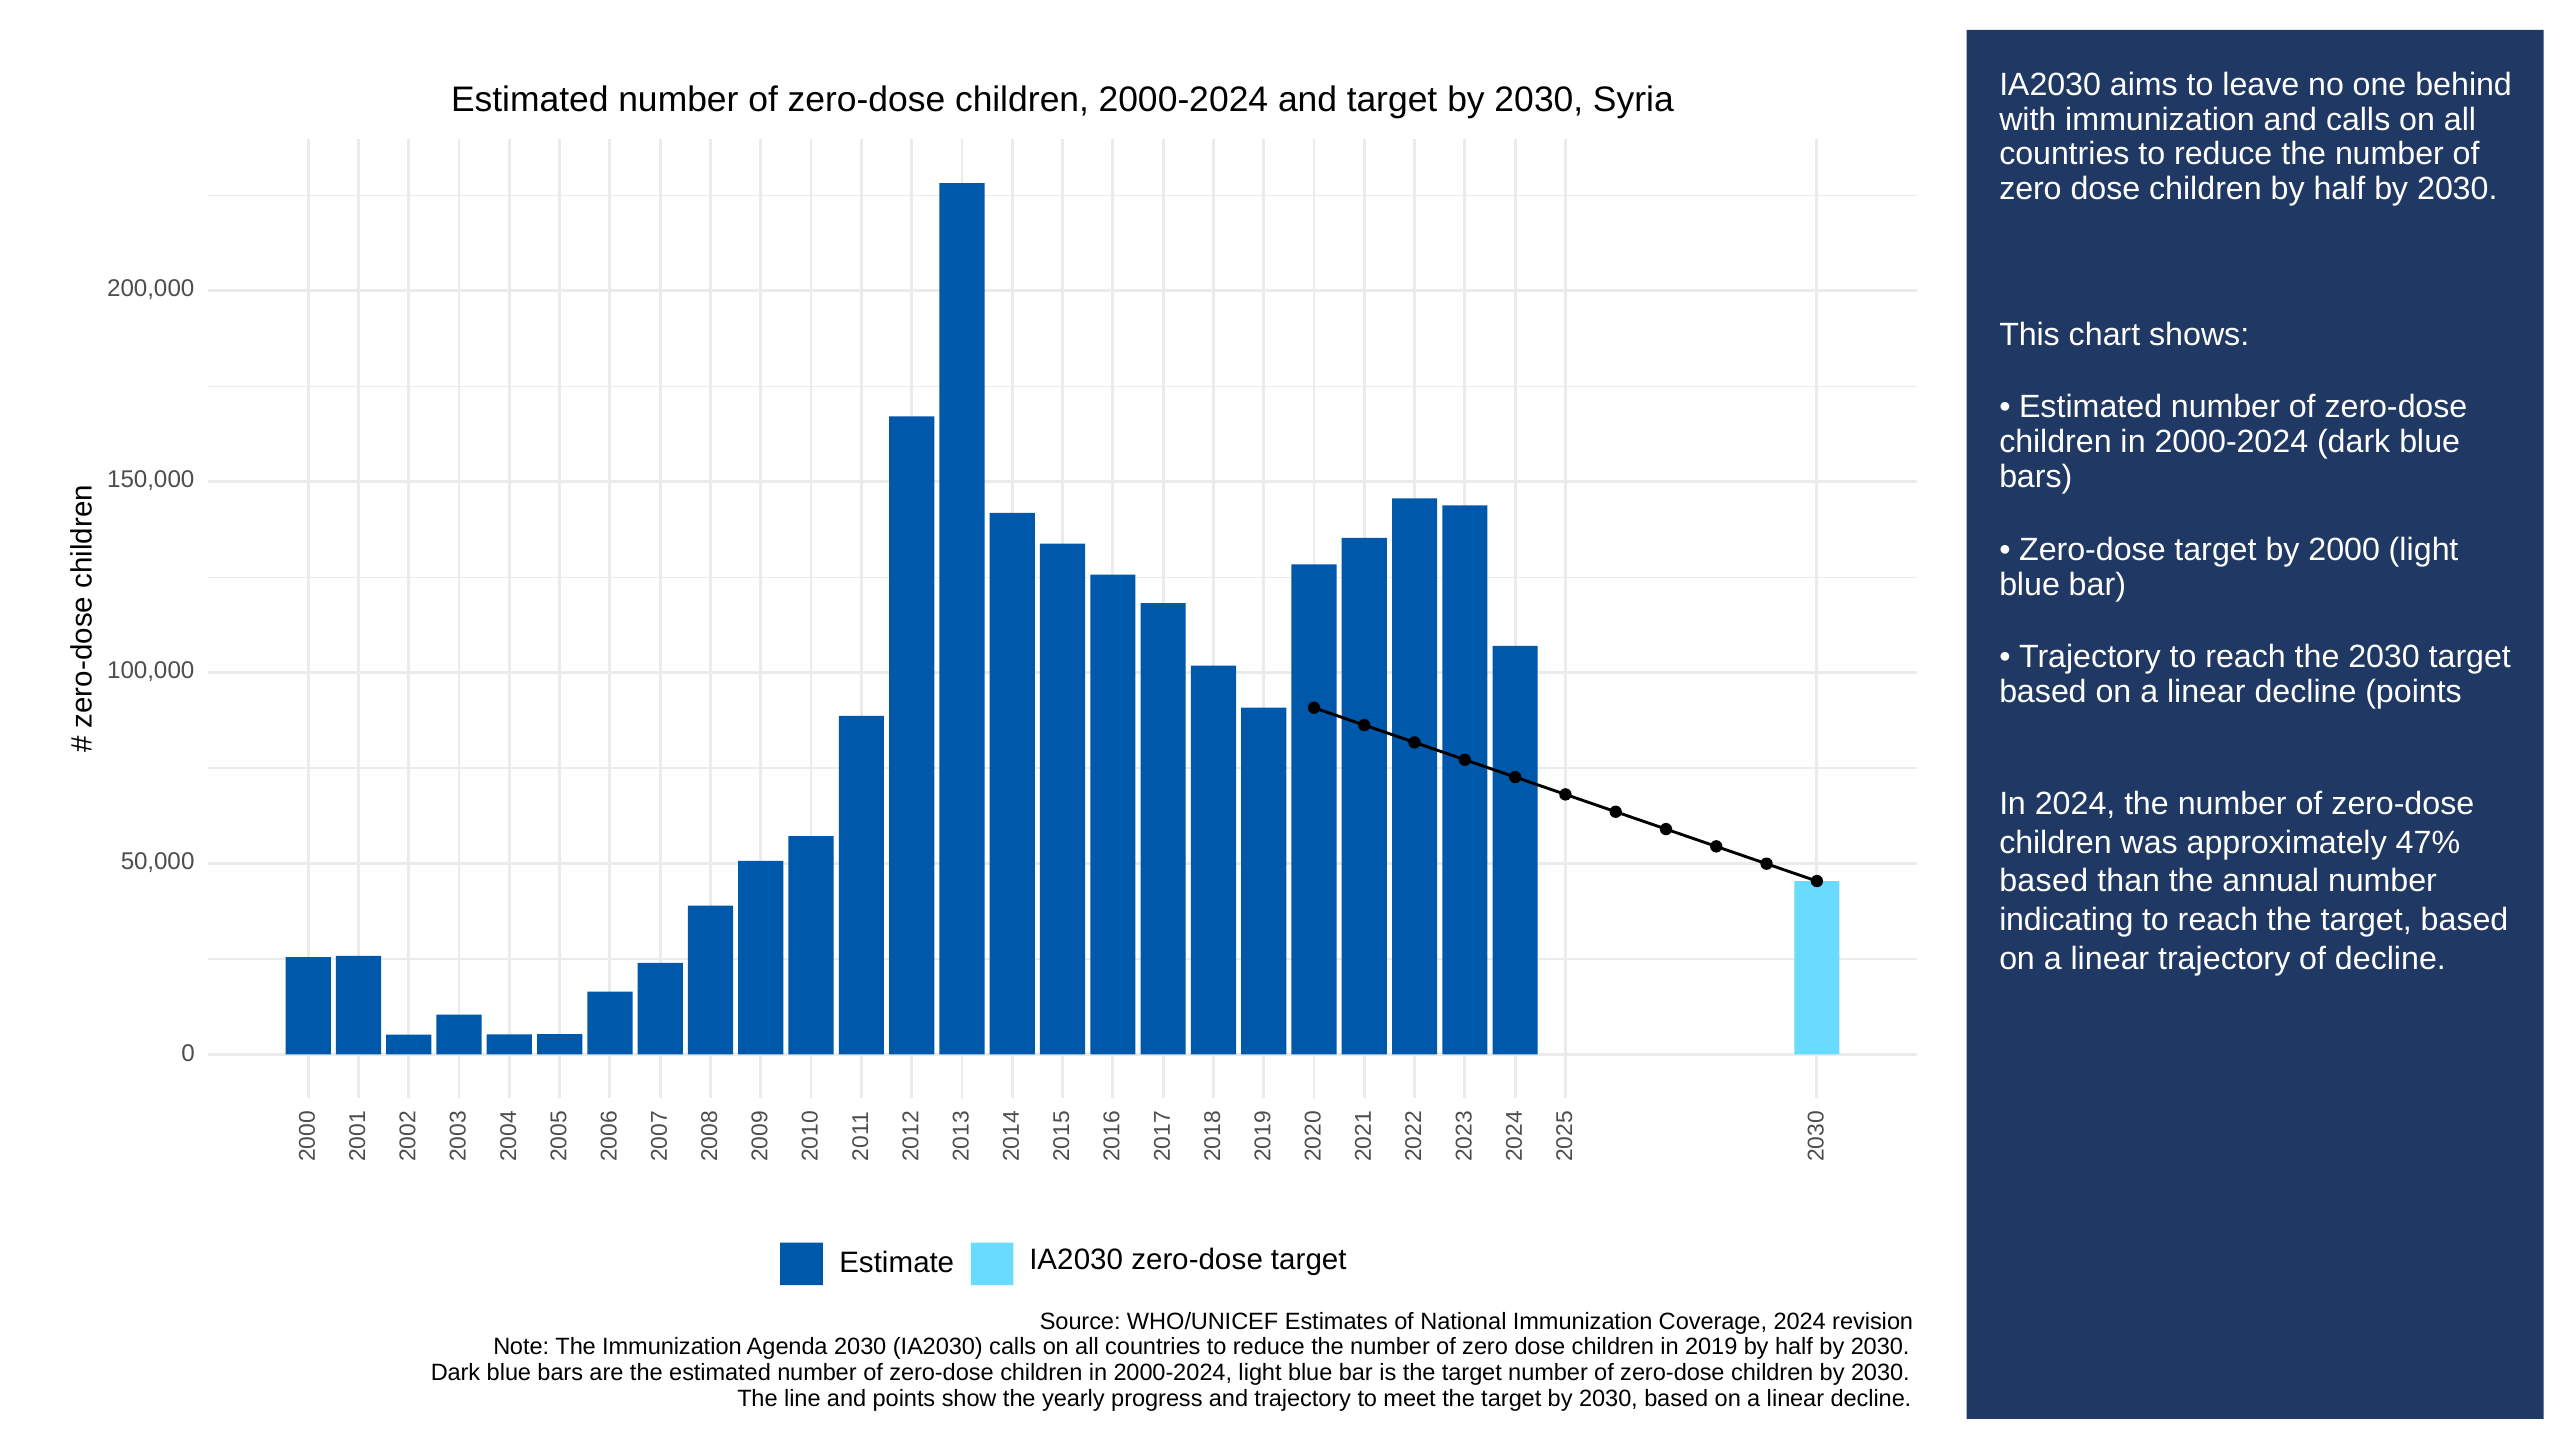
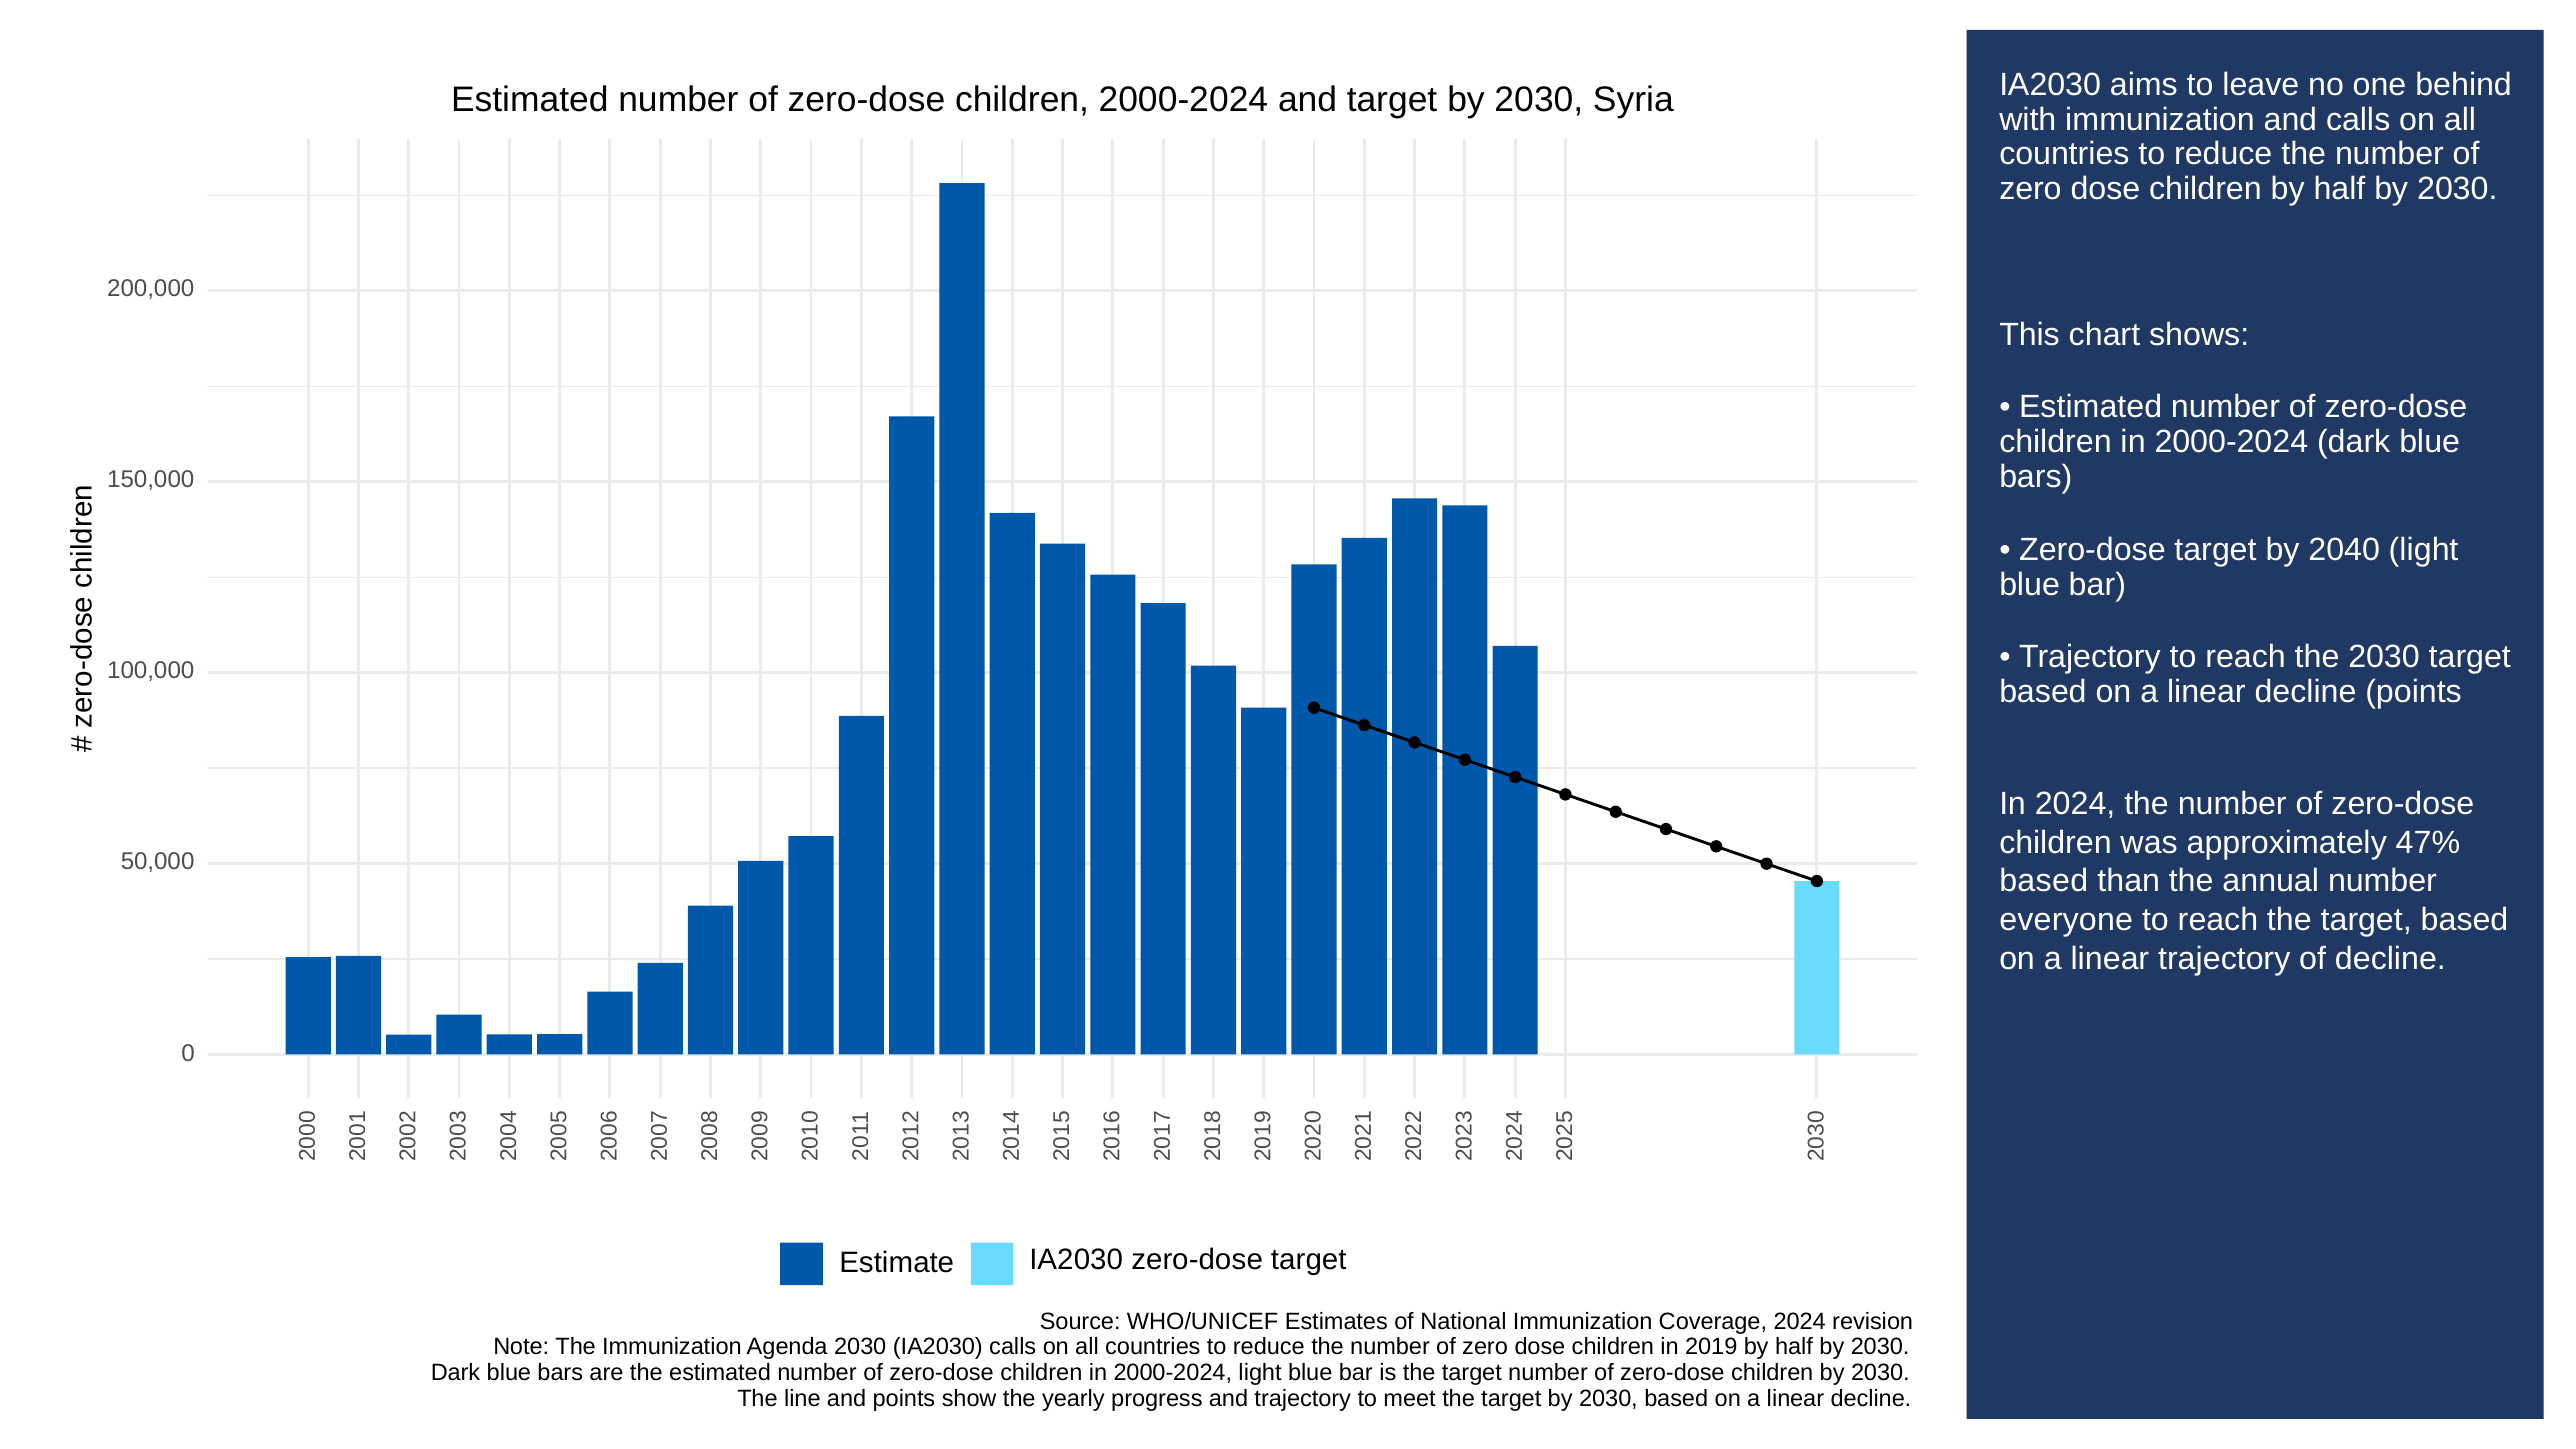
2000: 2000 -> 2040
indicating: indicating -> everyone
